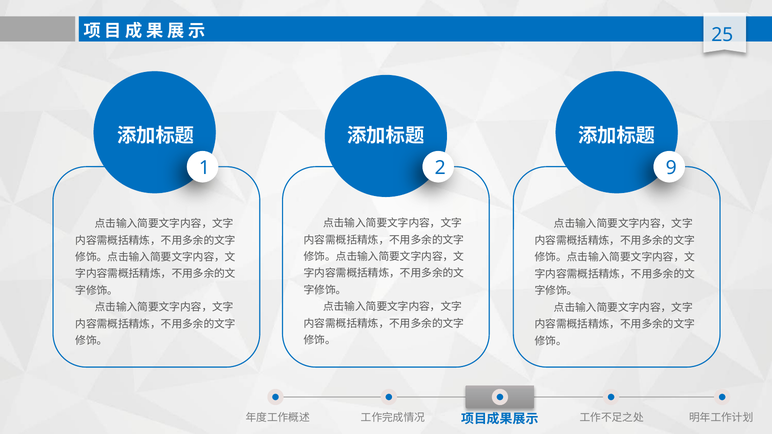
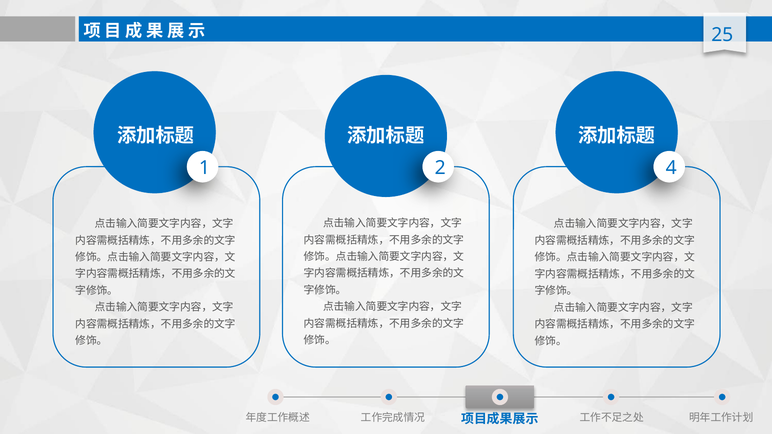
9: 9 -> 4
